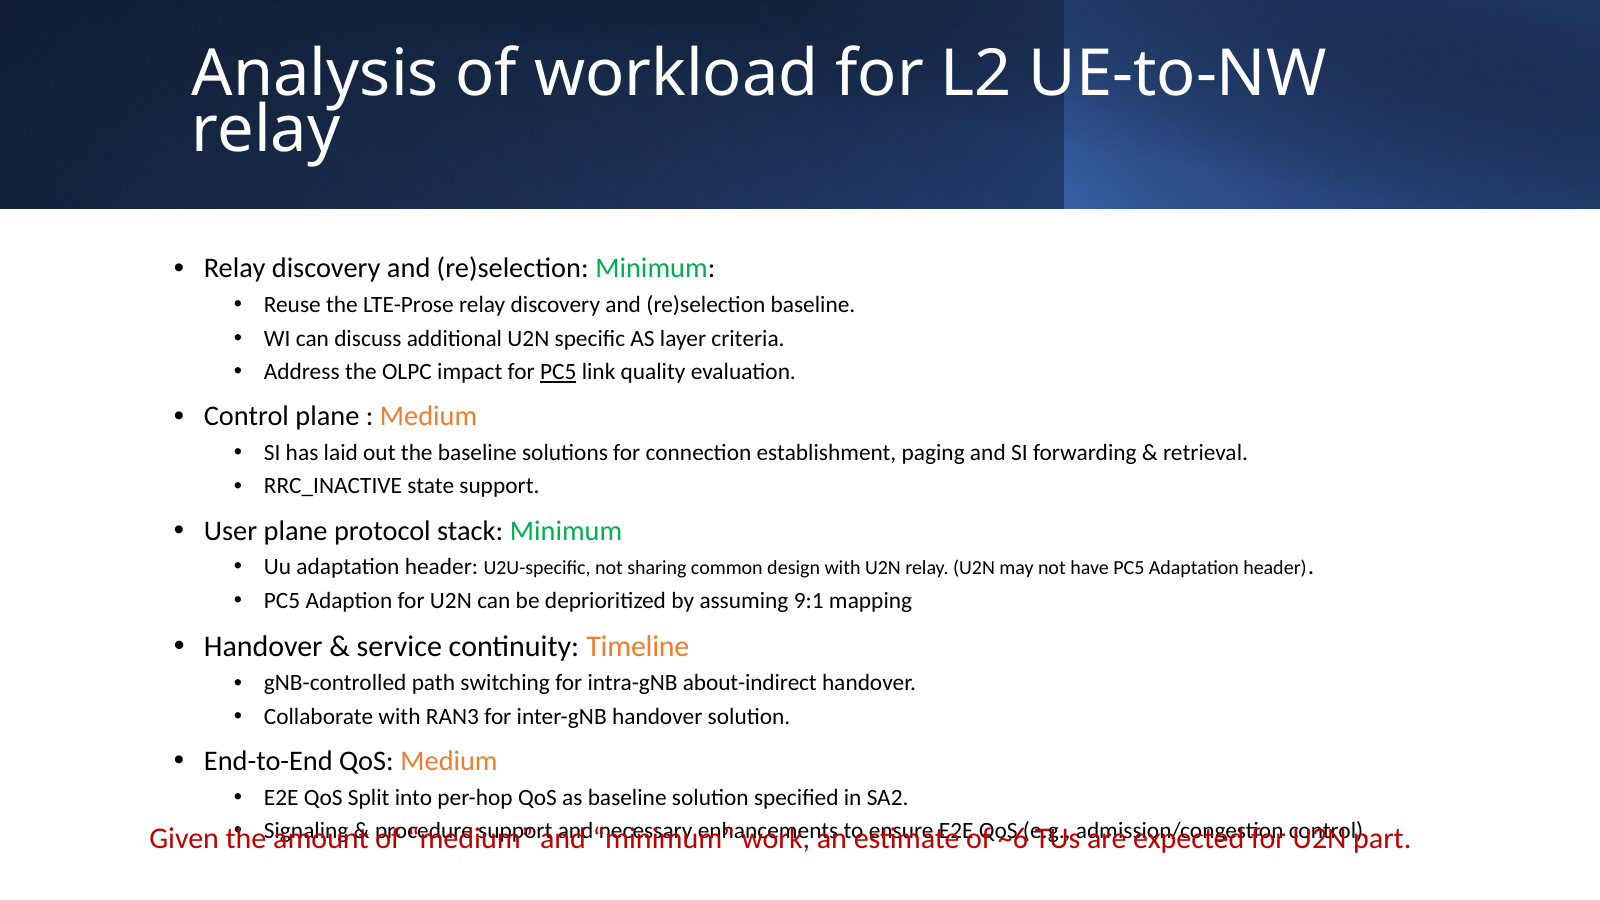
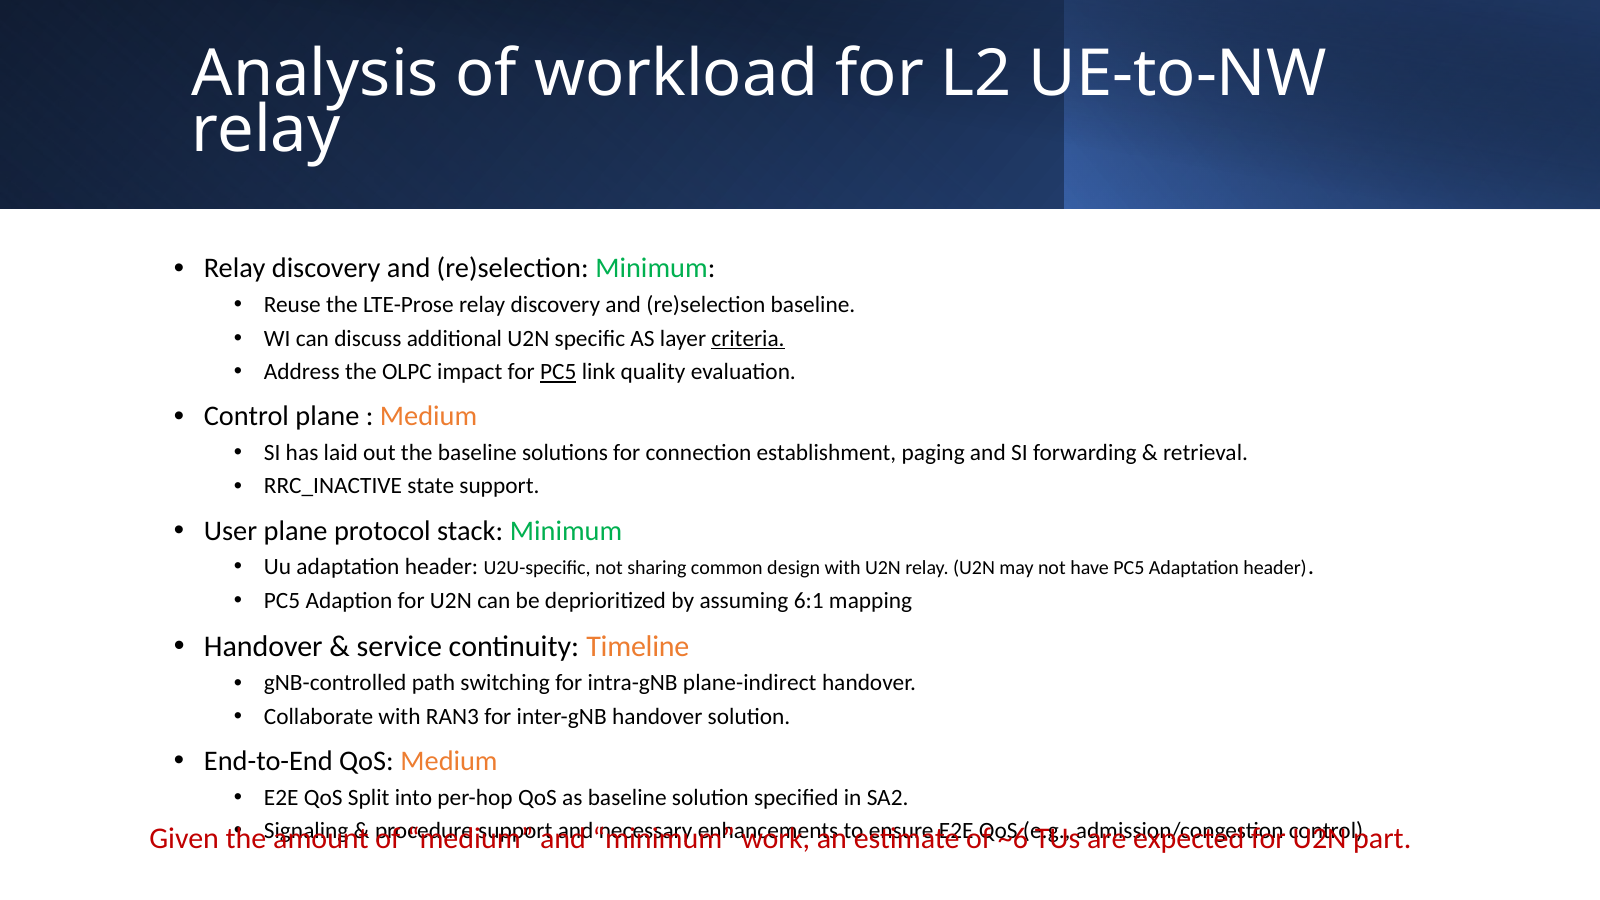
criteria underline: none -> present
9:1: 9:1 -> 6:1
about-indirect: about-indirect -> plane-indirect
